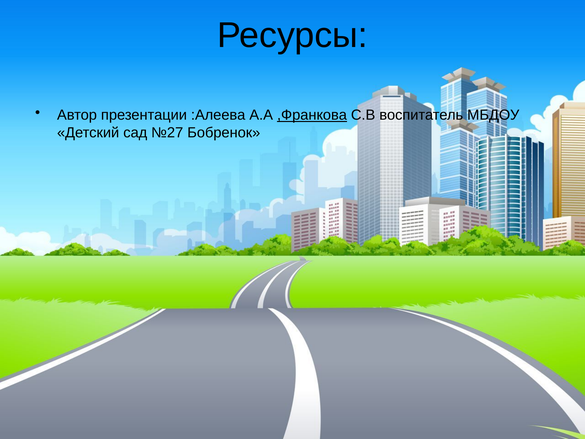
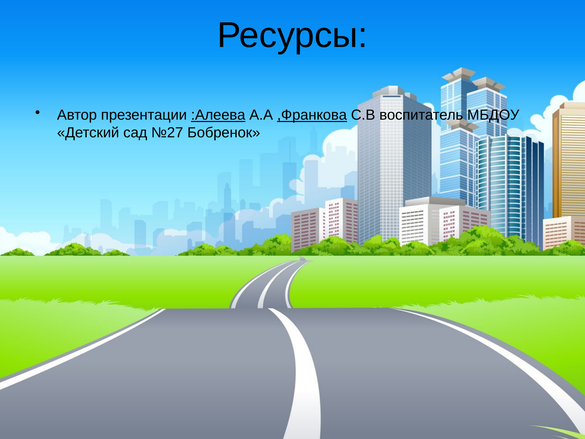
:Алеева underline: none -> present
